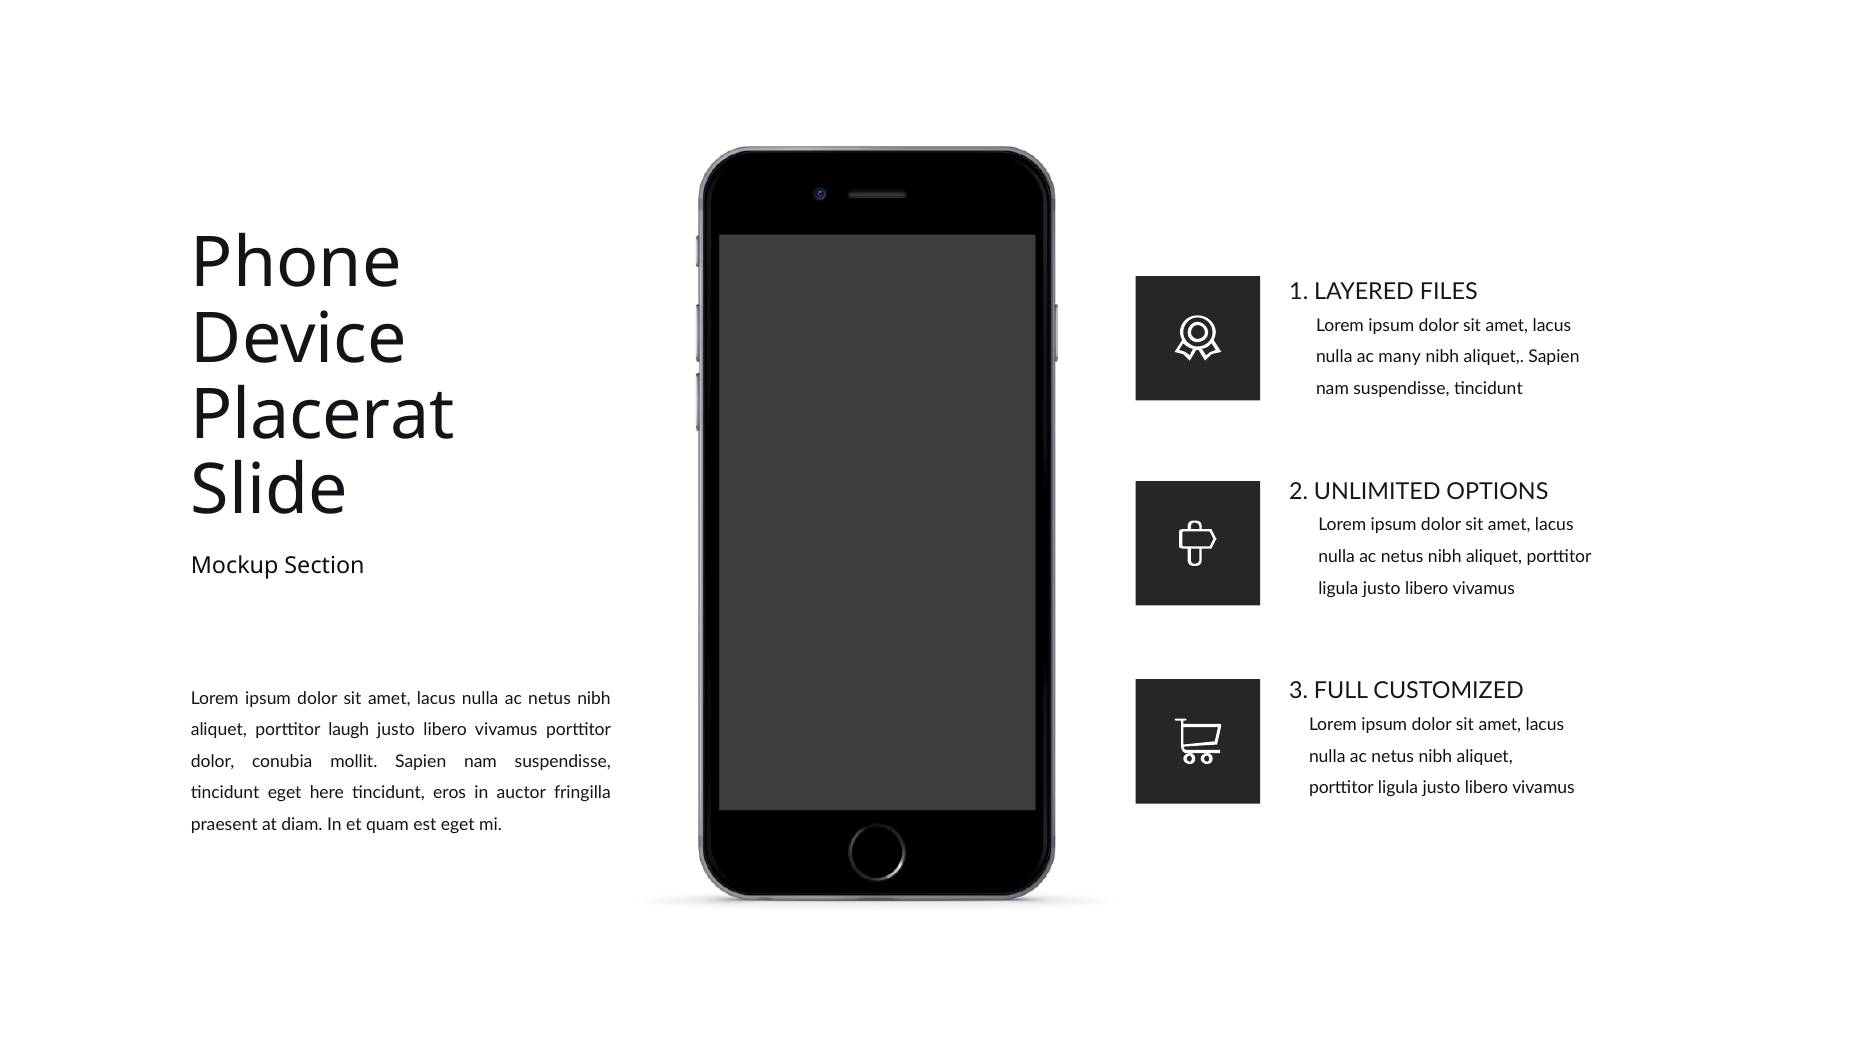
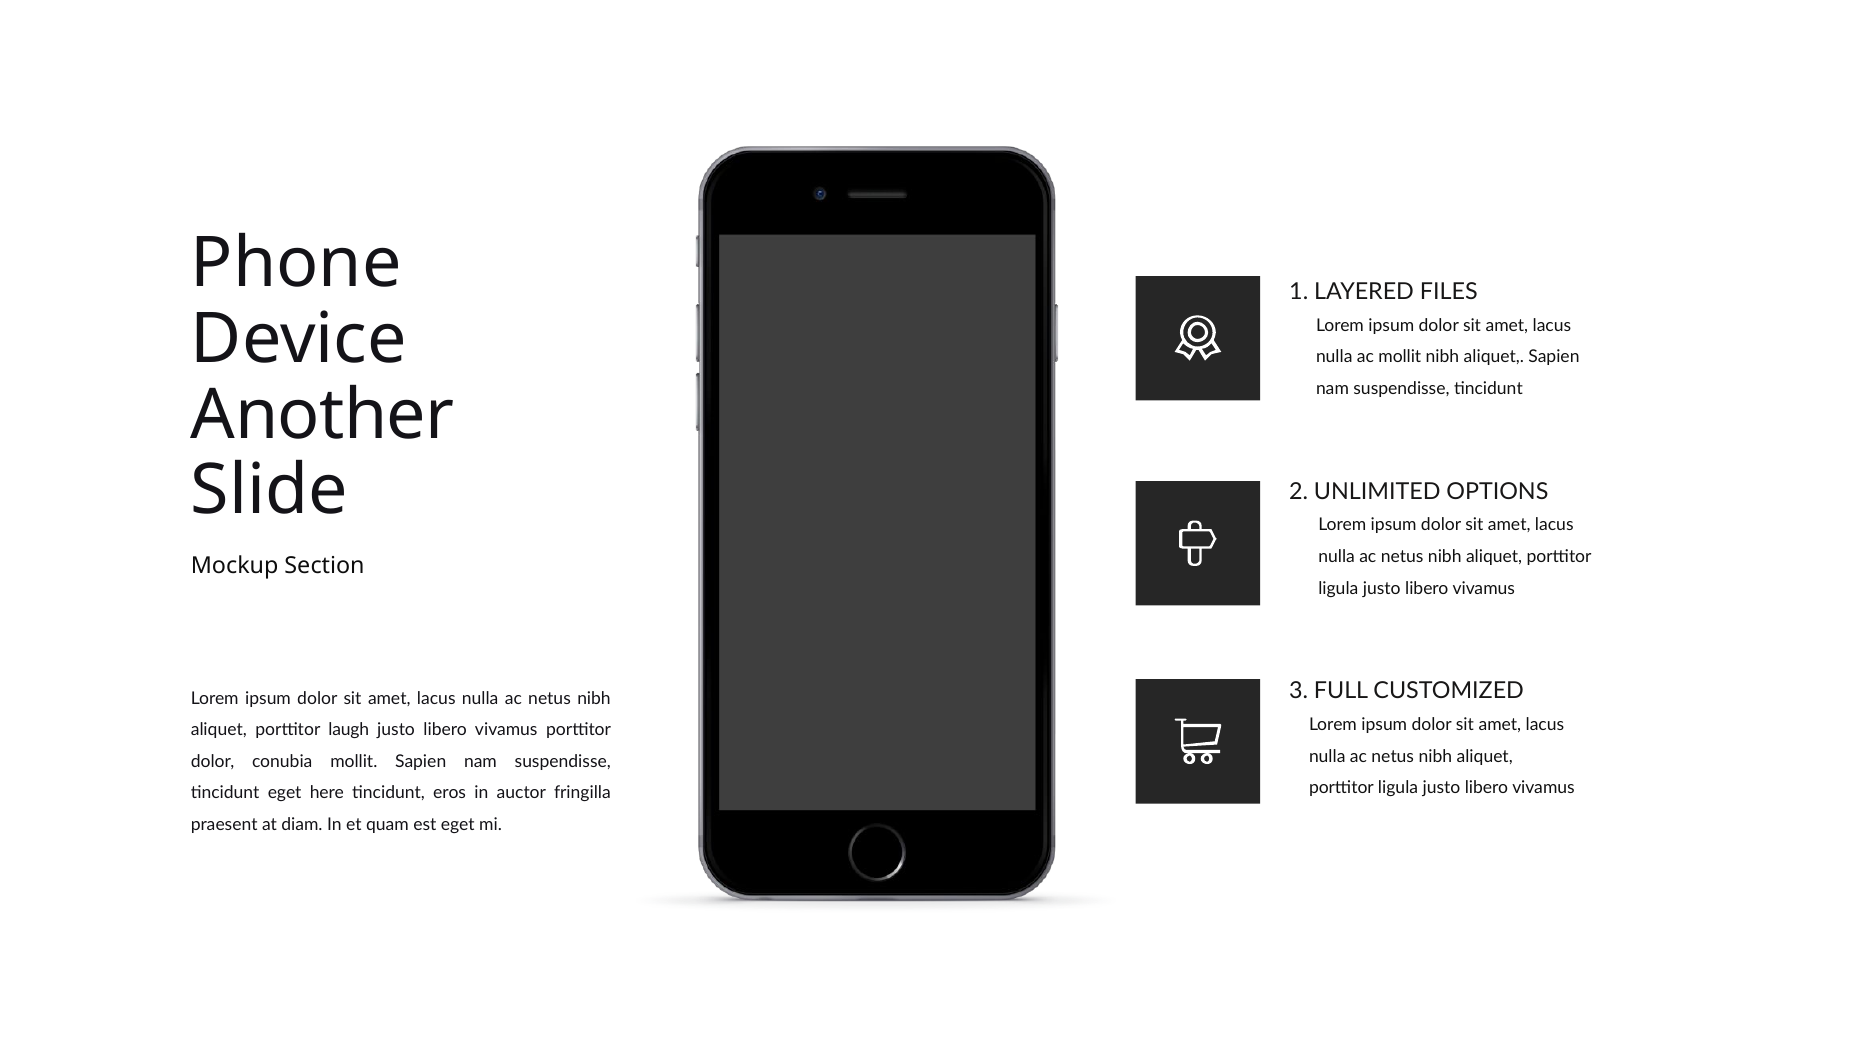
ac many: many -> mollit
Placerat: Placerat -> Another
